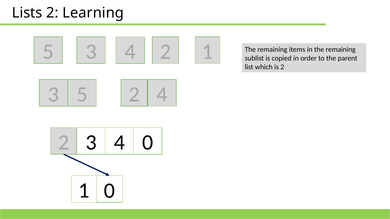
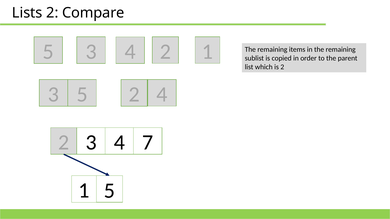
Learning: Learning -> Compare
4 0: 0 -> 7
0 at (110, 191): 0 -> 5
